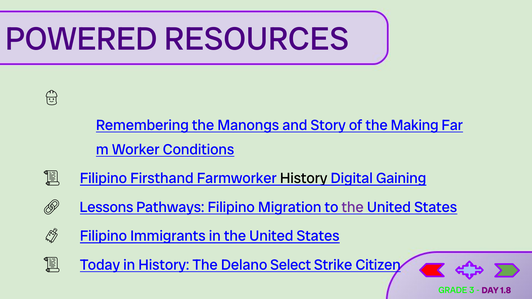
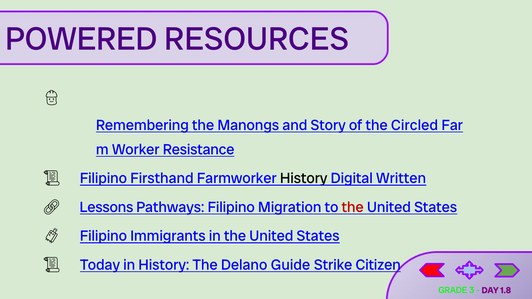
Making: Making -> Circled
Conditions: Conditions -> Resistance
Gaining: Gaining -> Written
the at (353, 207) colour: purple -> red
Select: Select -> Guide
